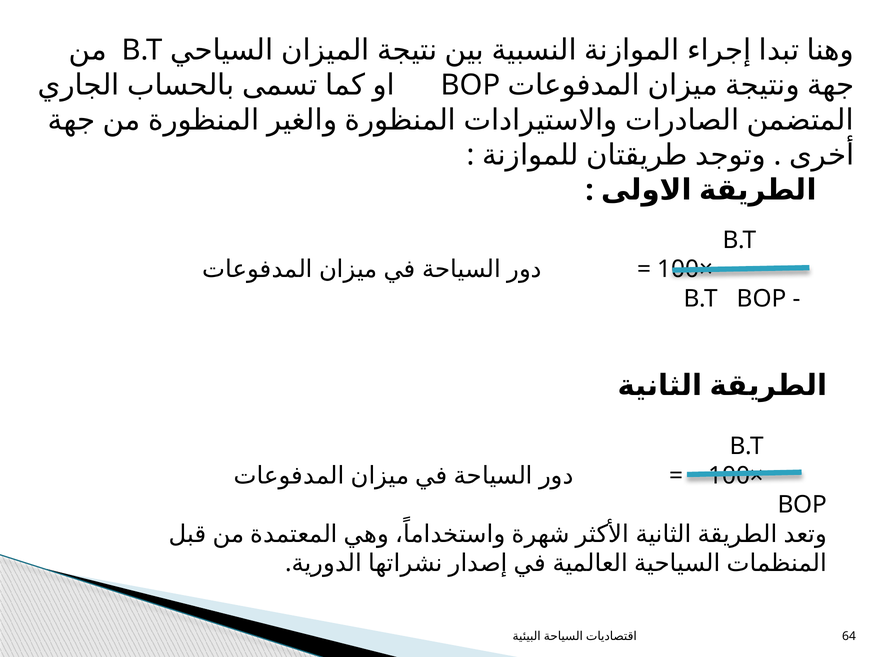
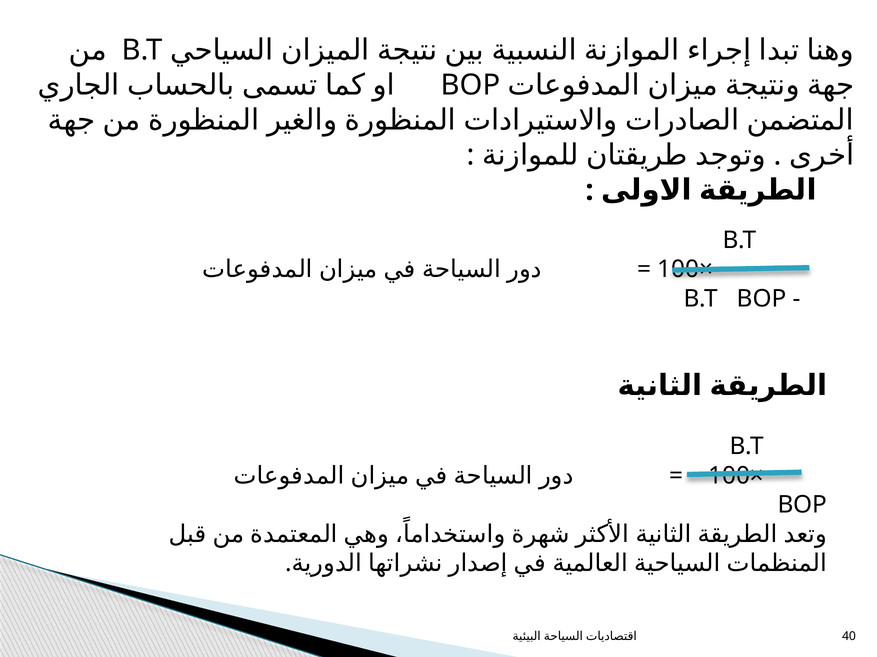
64: 64 -> 40
